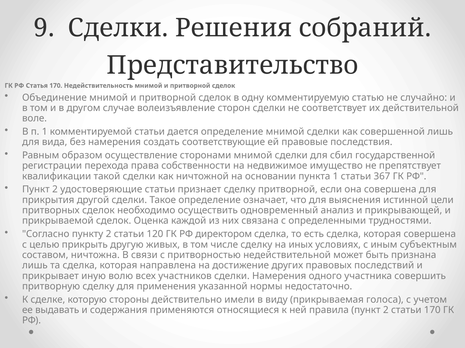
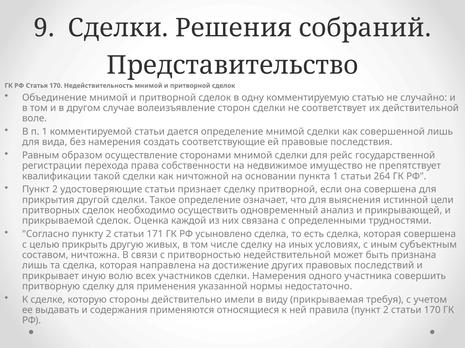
сбил: сбил -> рейс
367: 367 -> 264
120: 120 -> 171
директором: директором -> усыновлено
голоса: голоса -> требуя
